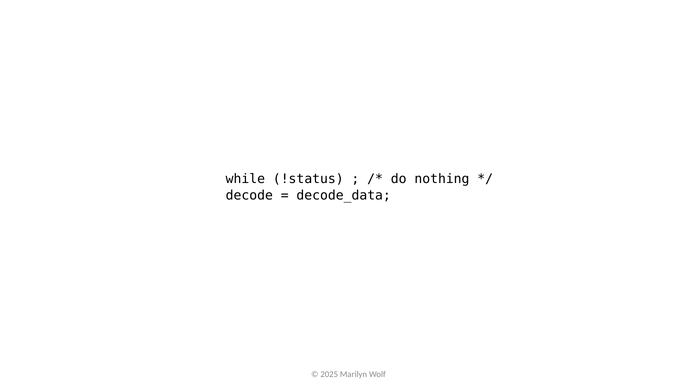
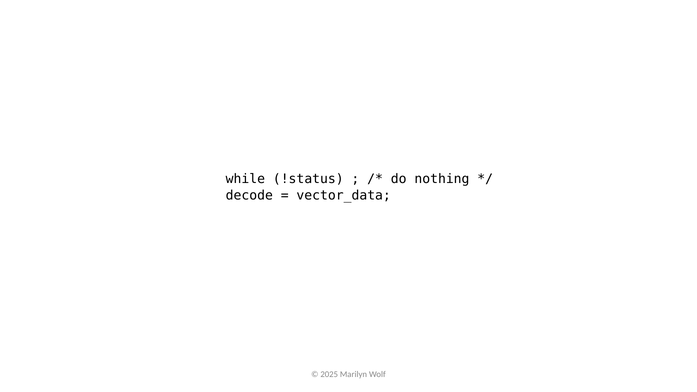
decode_data: decode_data -> vector_data
